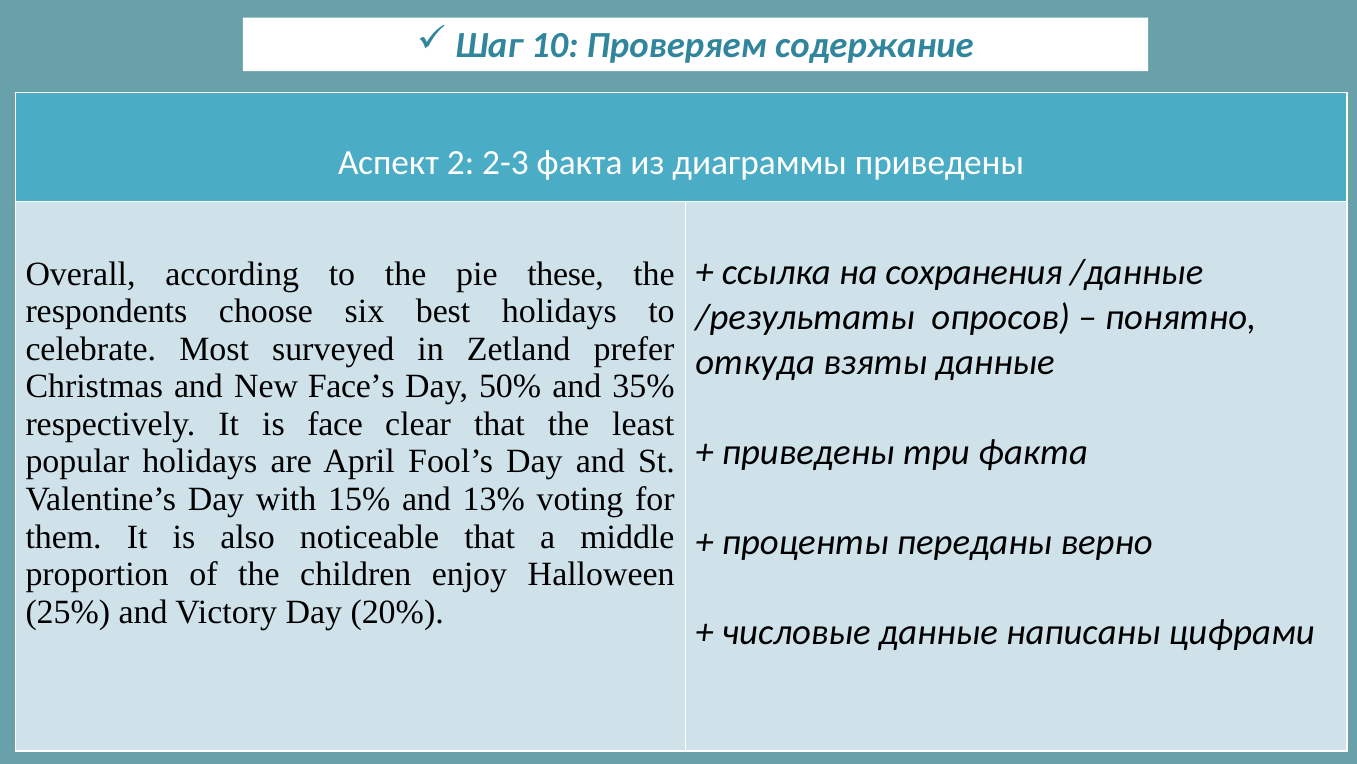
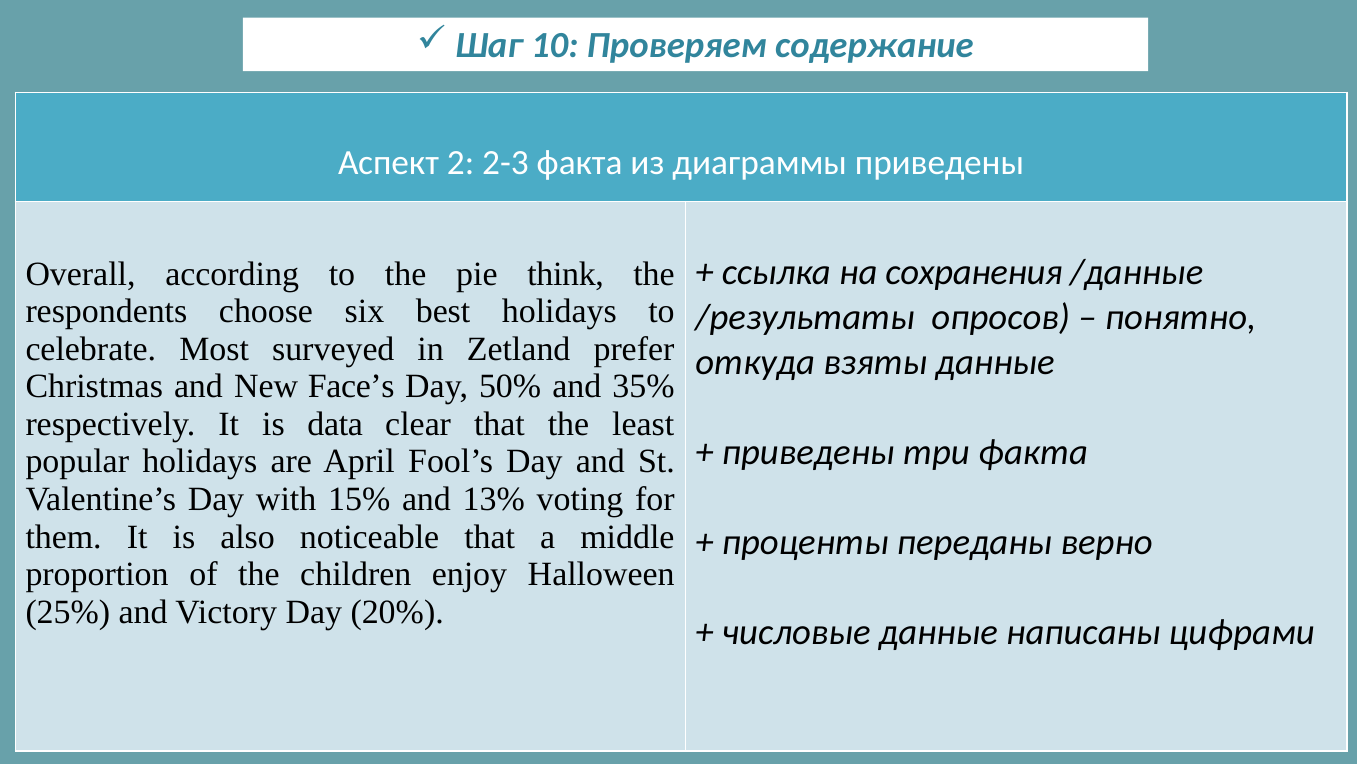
these: these -> think
face: face -> data
